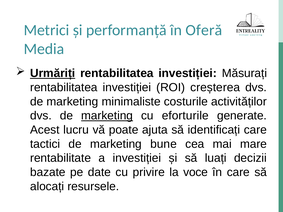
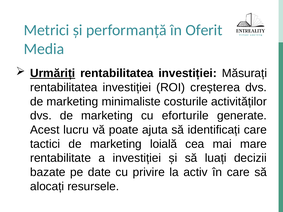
Oferă: Oferă -> Oferit
marketing at (107, 116) underline: present -> none
bune: bune -> loială
voce: voce -> activ
